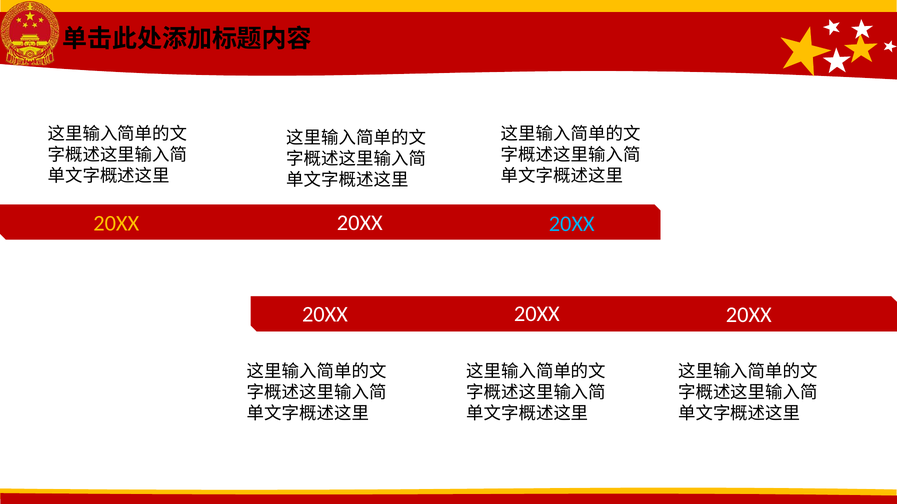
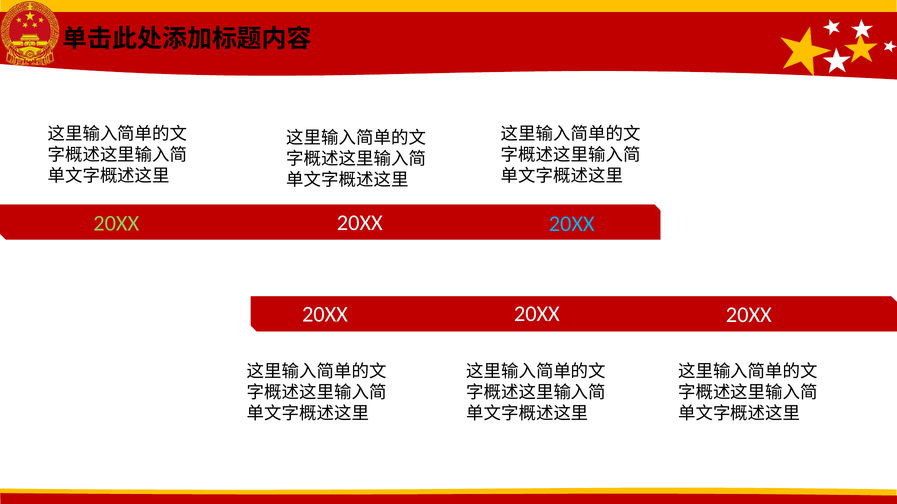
20XX at (116, 224) colour: yellow -> light green
